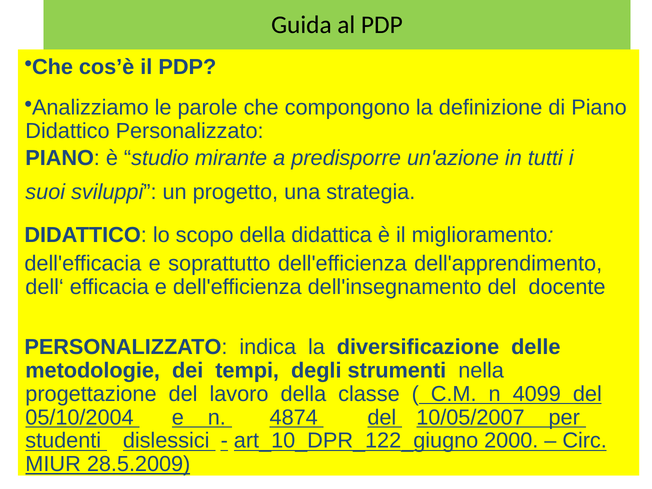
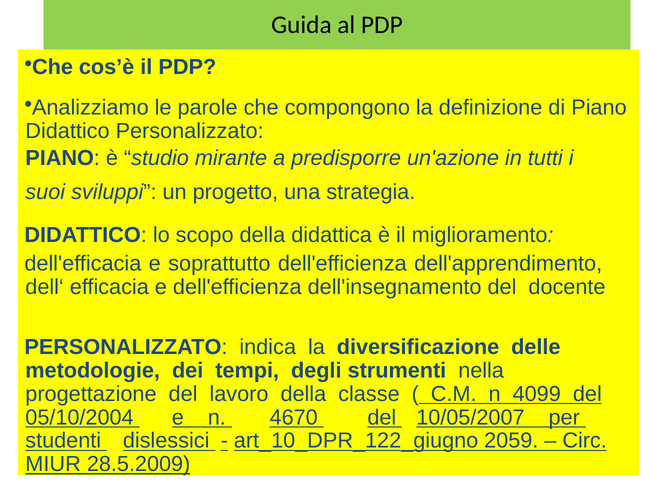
4874: 4874 -> 4670
2000: 2000 -> 2059
